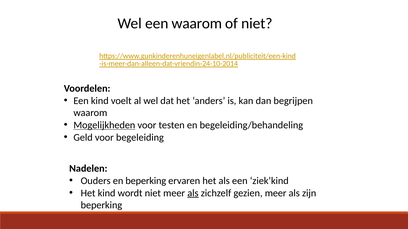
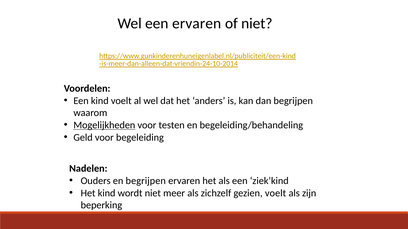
een waarom: waarom -> ervaren
en beperking: beperking -> begrijpen
als at (193, 193) underline: present -> none
gezien meer: meer -> voelt
